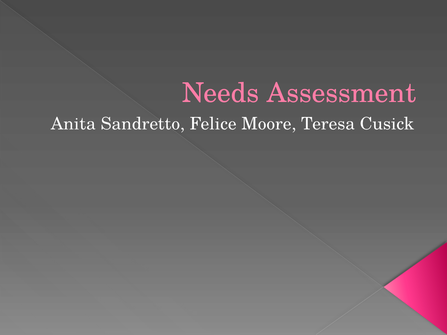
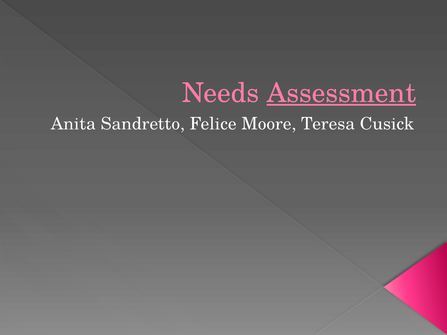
Assessment underline: none -> present
